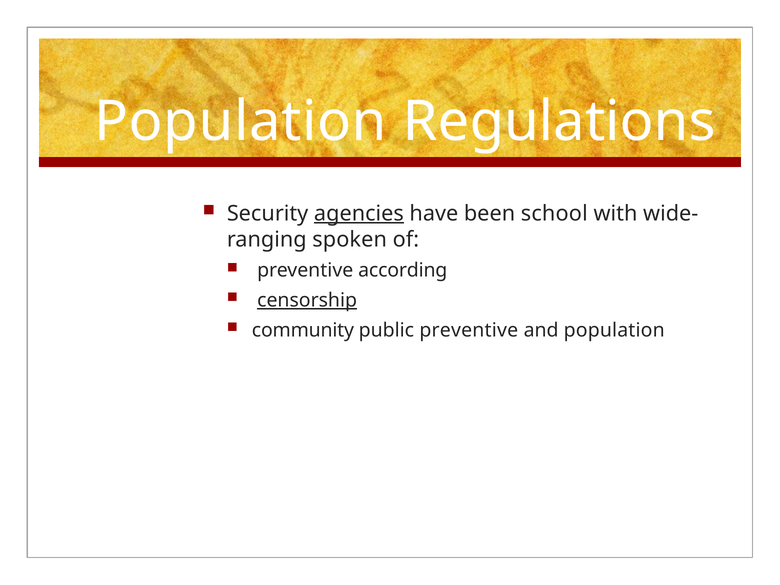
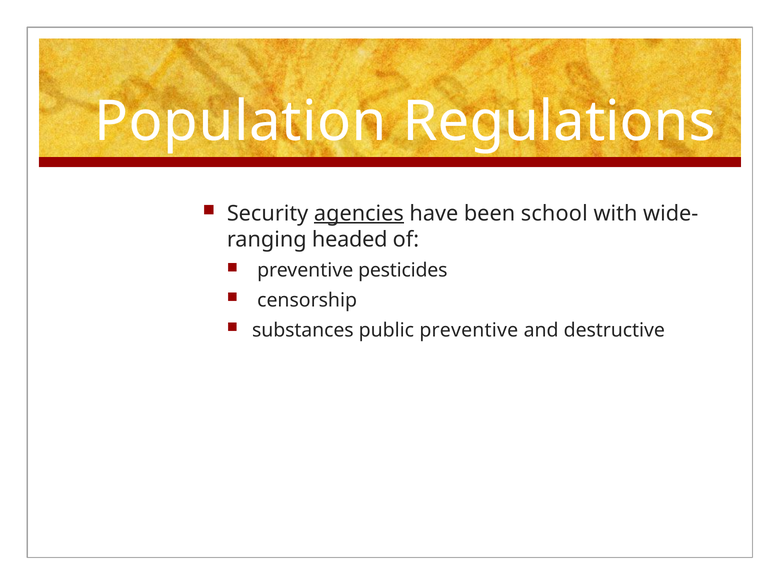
spoken: spoken -> headed
according: according -> pesticides
censorship underline: present -> none
community: community -> substances
and population: population -> destructive
